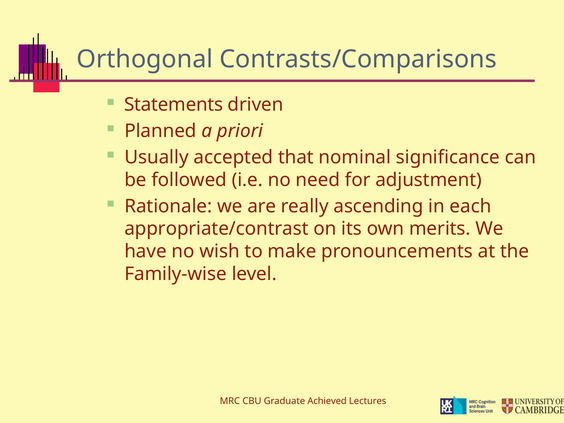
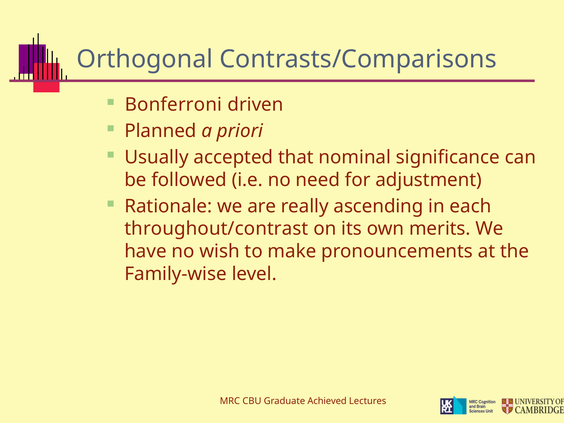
Statements: Statements -> Bonferroni
appropriate/contrast: appropriate/contrast -> throughout/contrast
